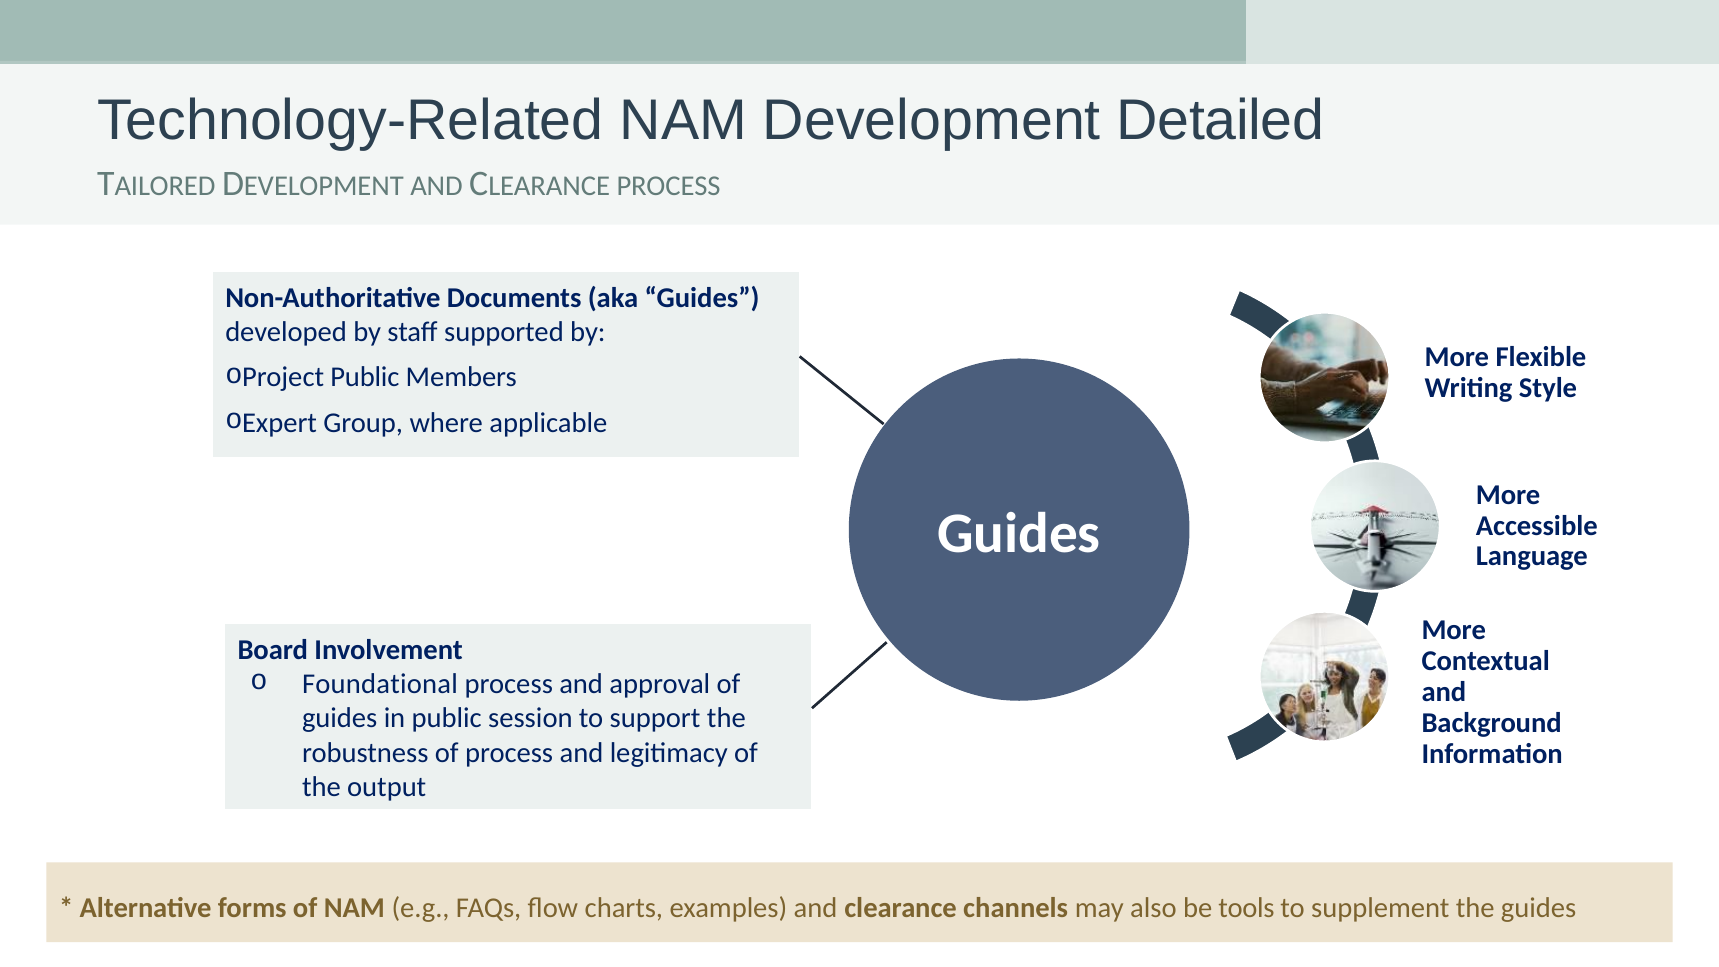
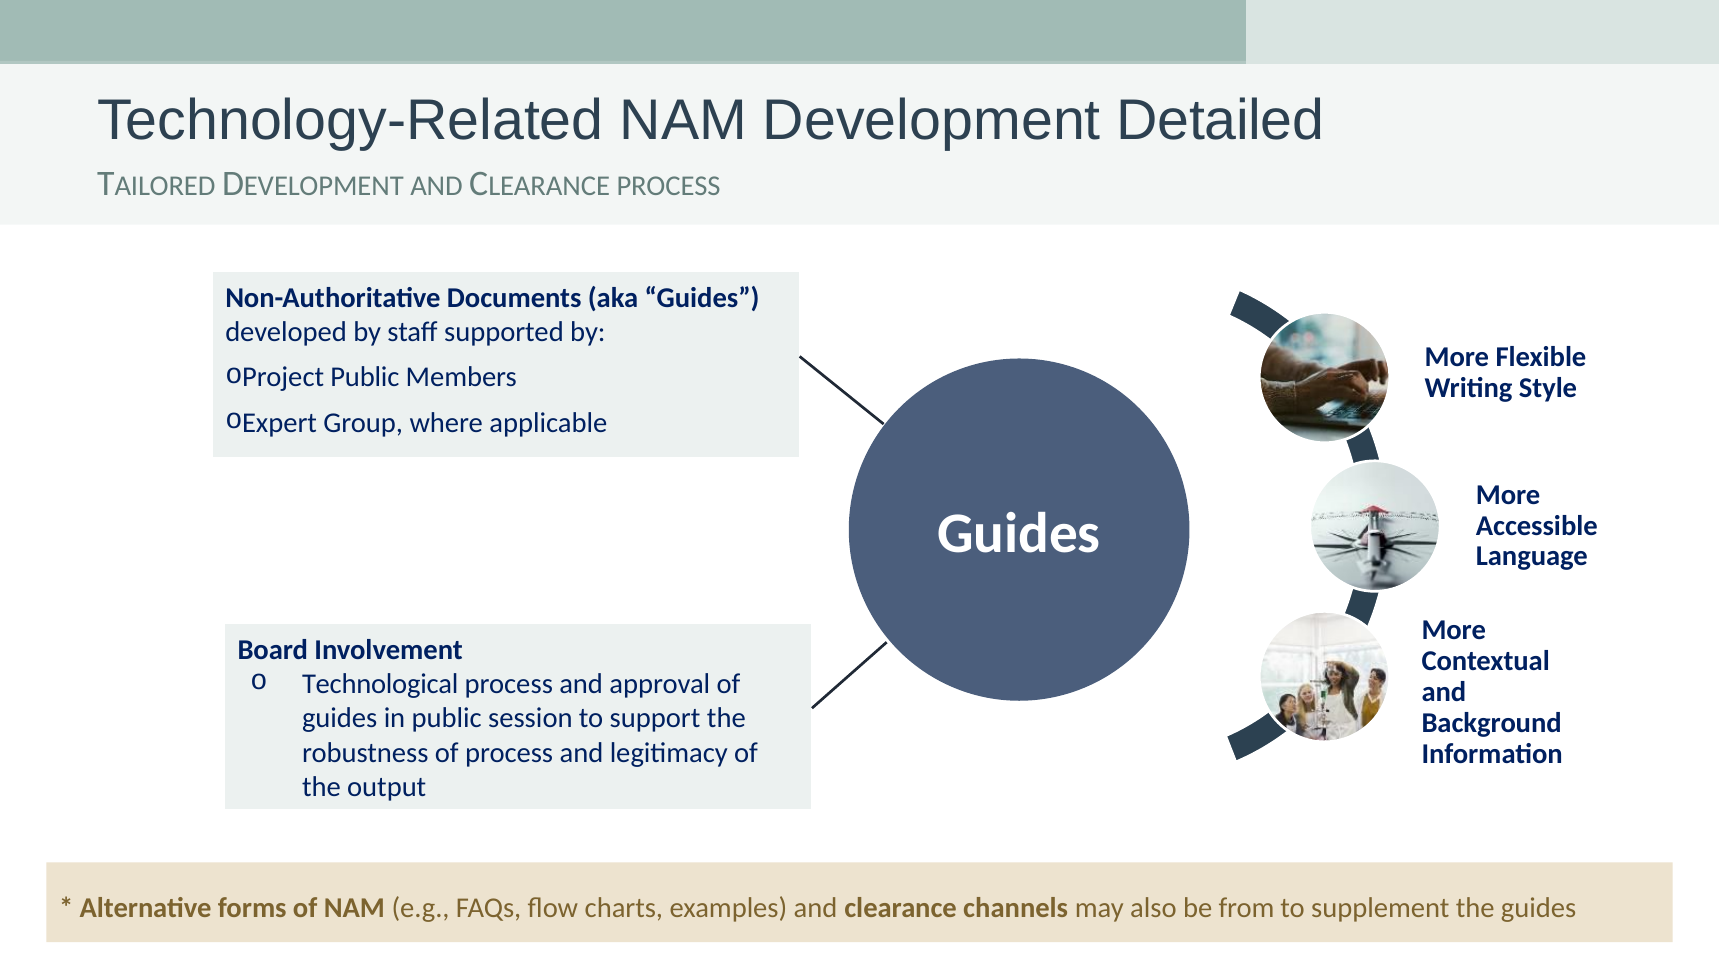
Foundational: Foundational -> Technological
tools: tools -> from
